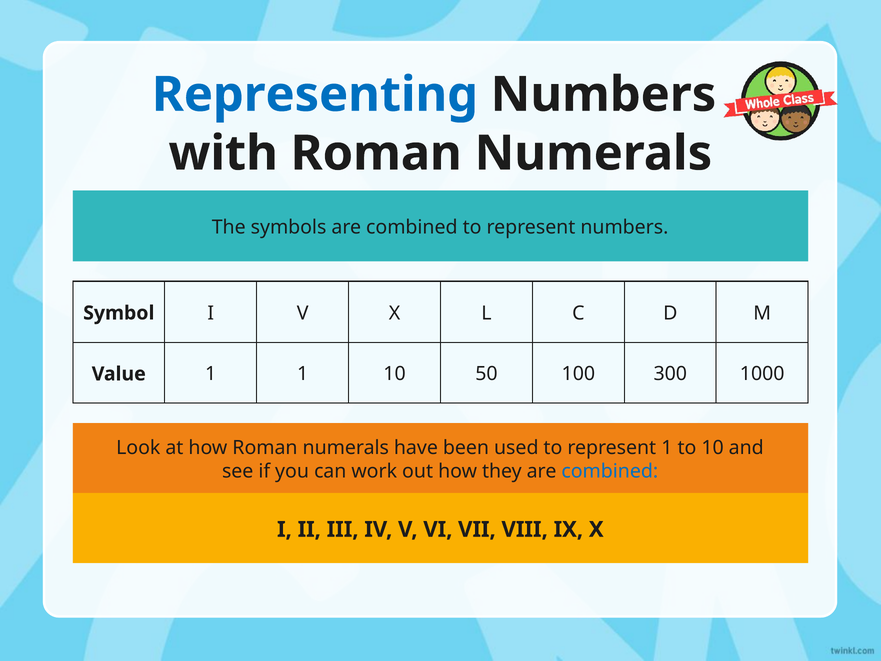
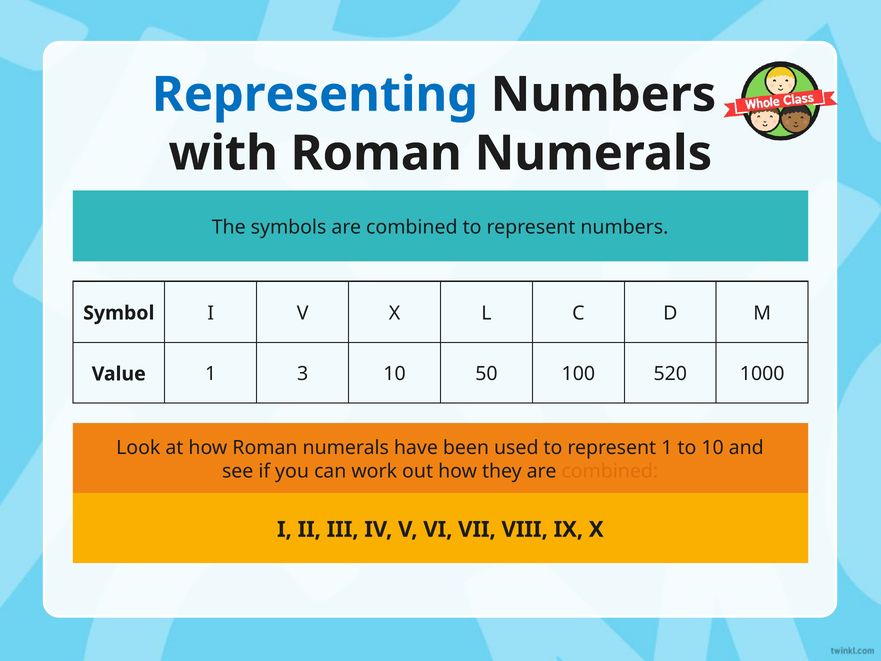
1 1: 1 -> 3
300: 300 -> 520
combined at (610, 471) colour: blue -> orange
